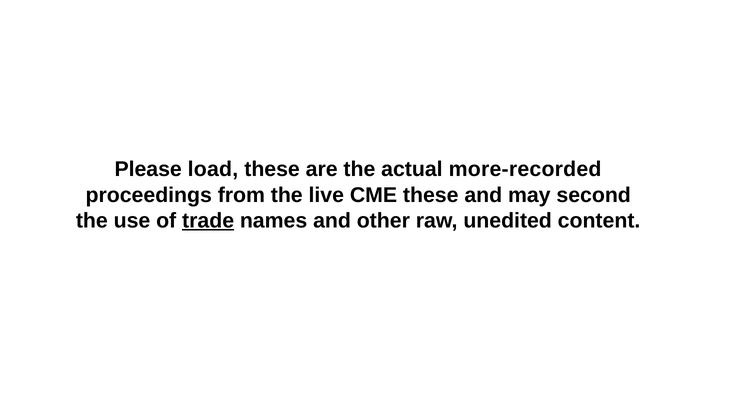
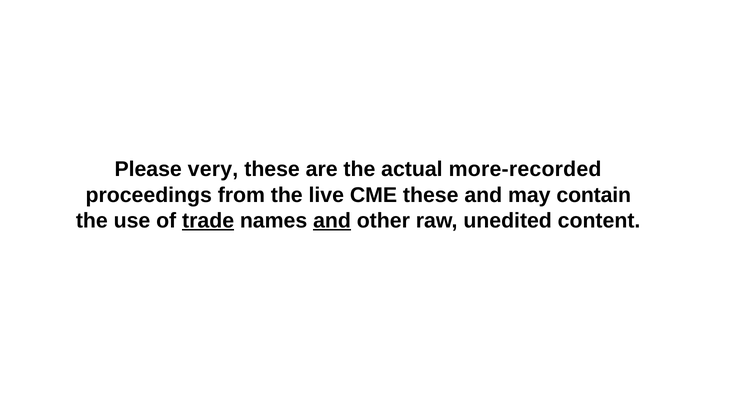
load: load -> very
second: second -> contain
and at (332, 220) underline: none -> present
